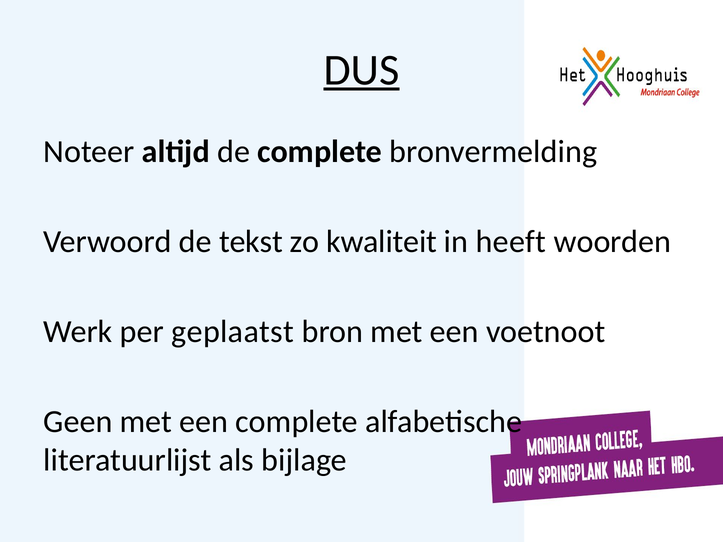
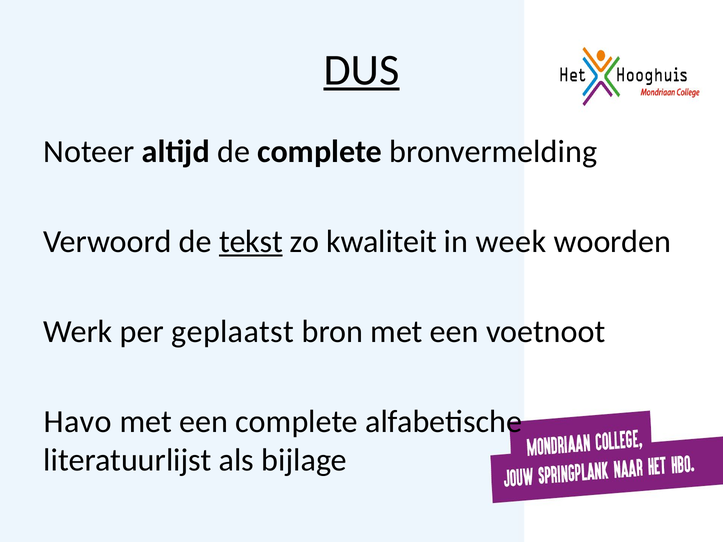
tekst underline: none -> present
heeft: heeft -> week
Geen: Geen -> Havo
